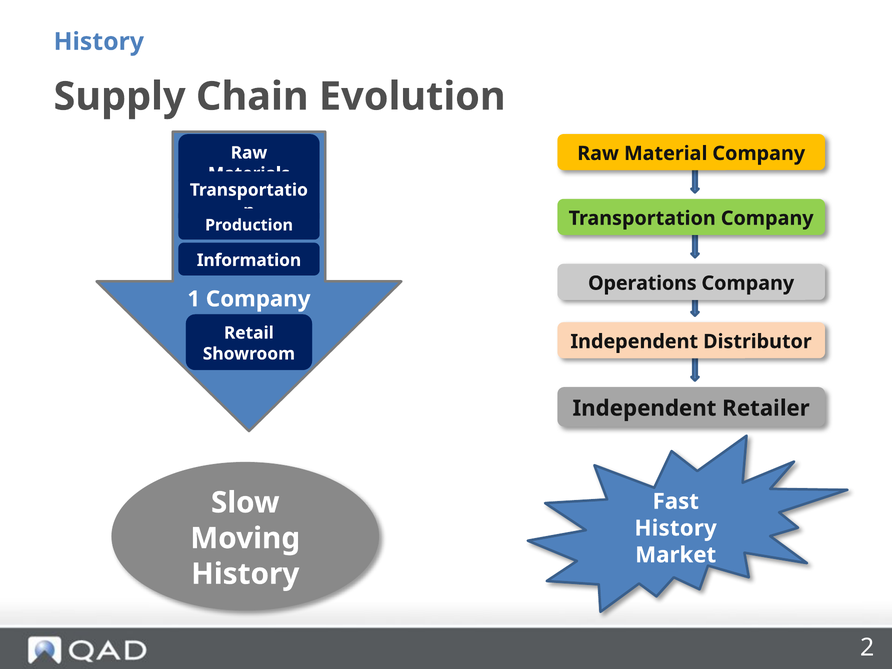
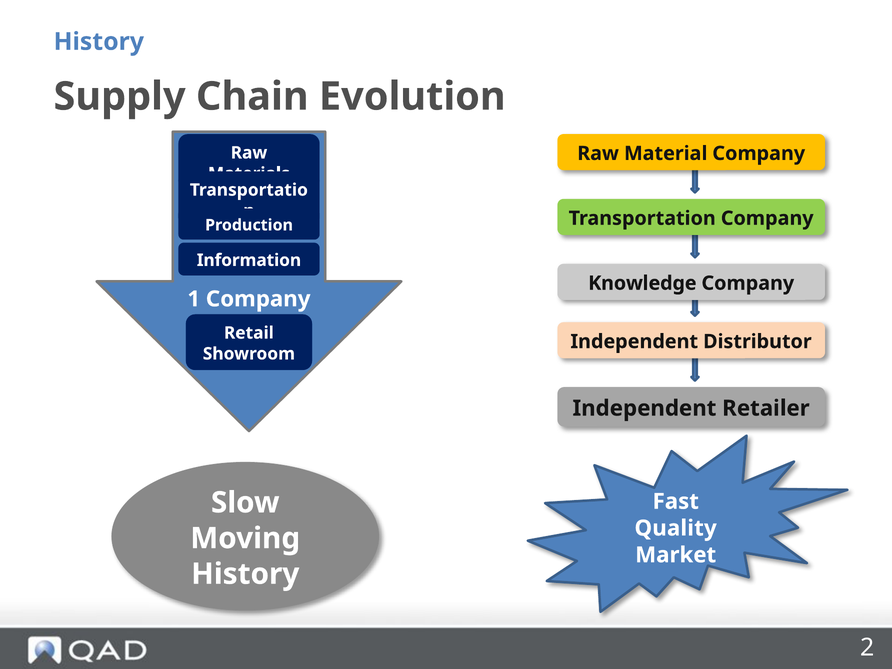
Operations: Operations -> Knowledge
History at (676, 528): History -> Quality
